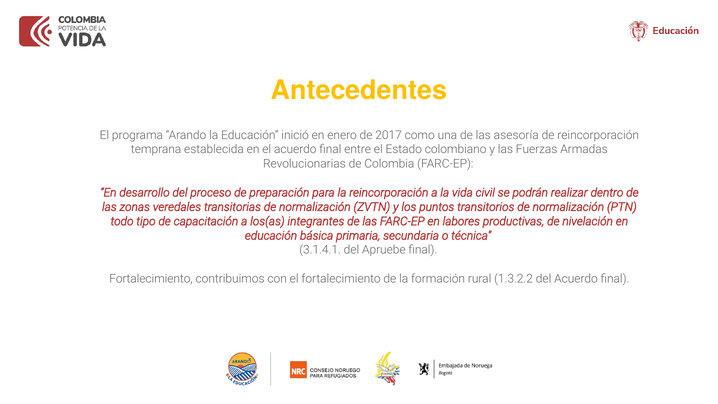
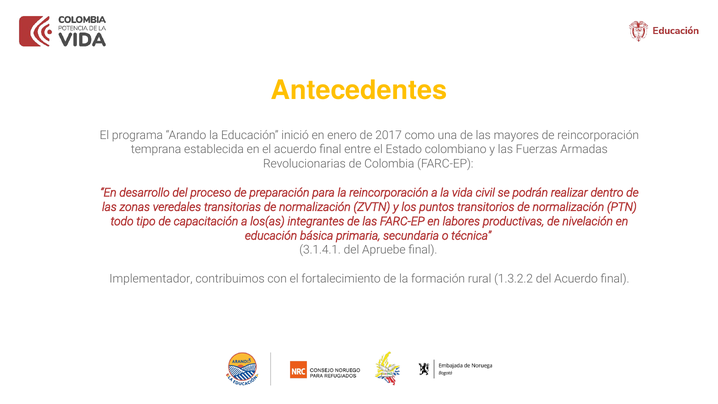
asesoría: asesoría -> mayores
Fortalecimiento at (151, 279): Fortalecimiento -> Implementador
